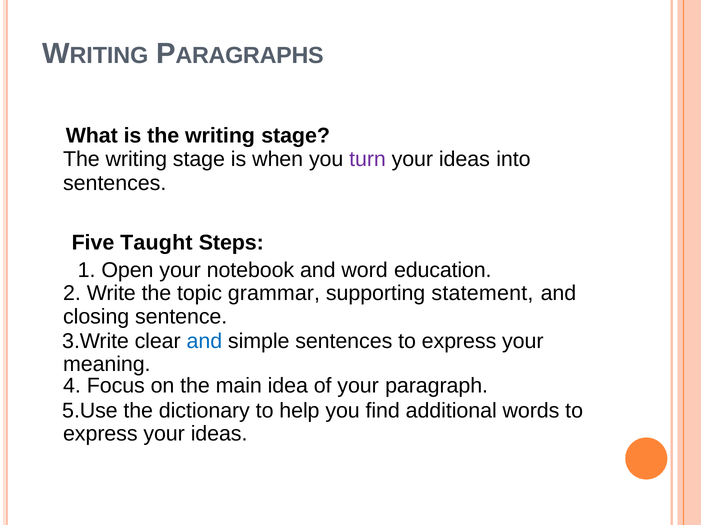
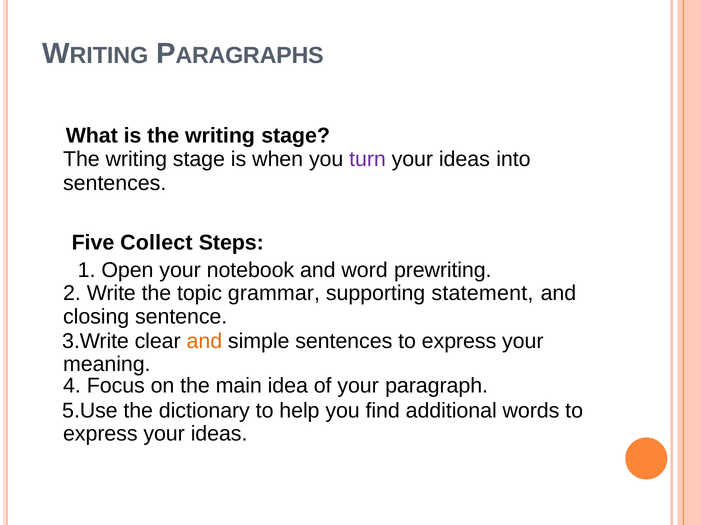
Taught: Taught -> Collect
education: education -> prewriting
and at (204, 342) colour: blue -> orange
